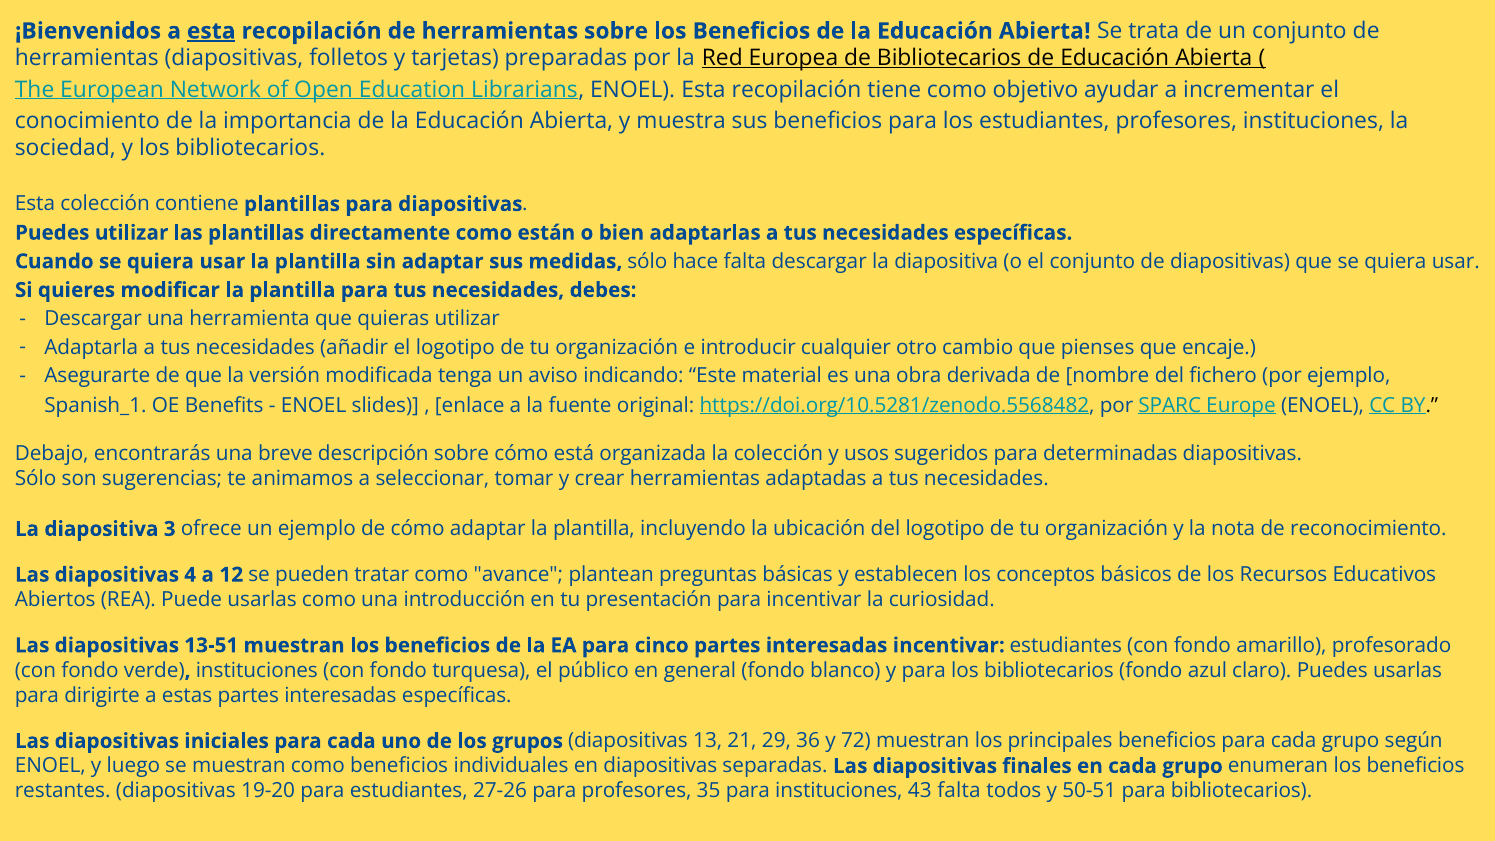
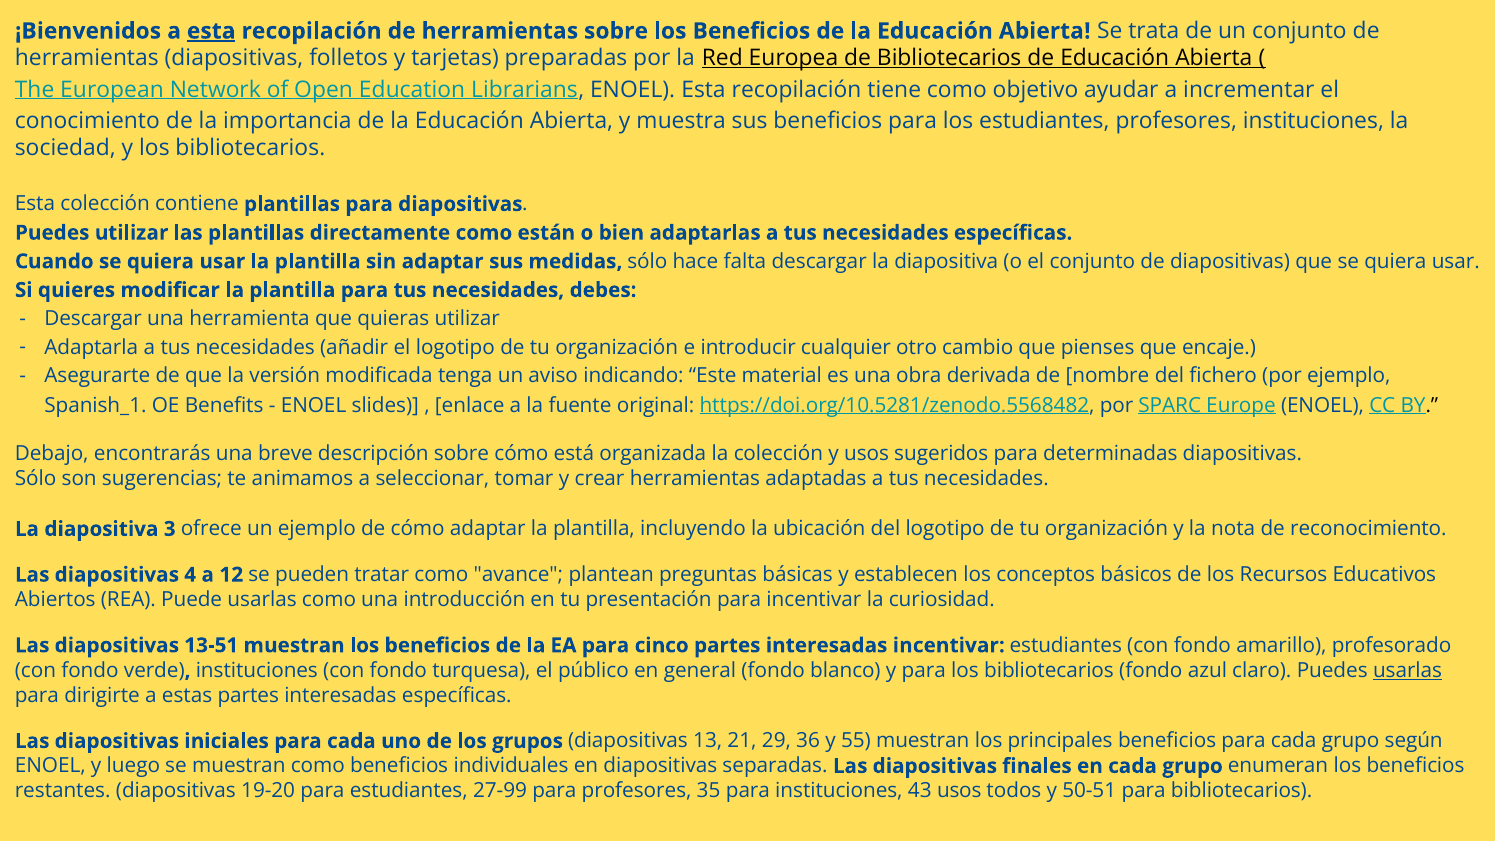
usarlas at (1408, 670) underline: none -> present
72: 72 -> 55
27-26: 27-26 -> 27-99
43 falta: falta -> usos
